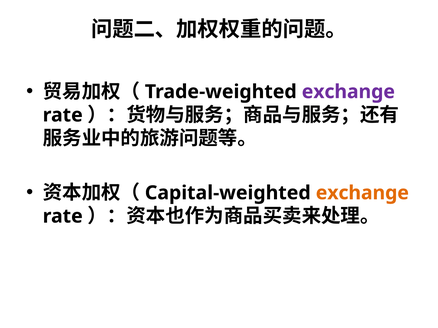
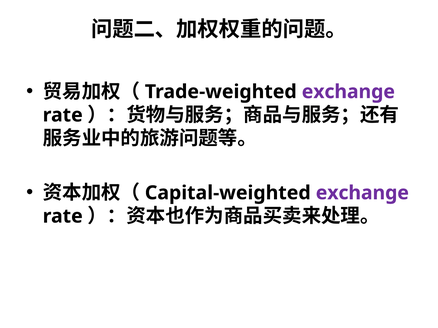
exchange at (362, 193) colour: orange -> purple
